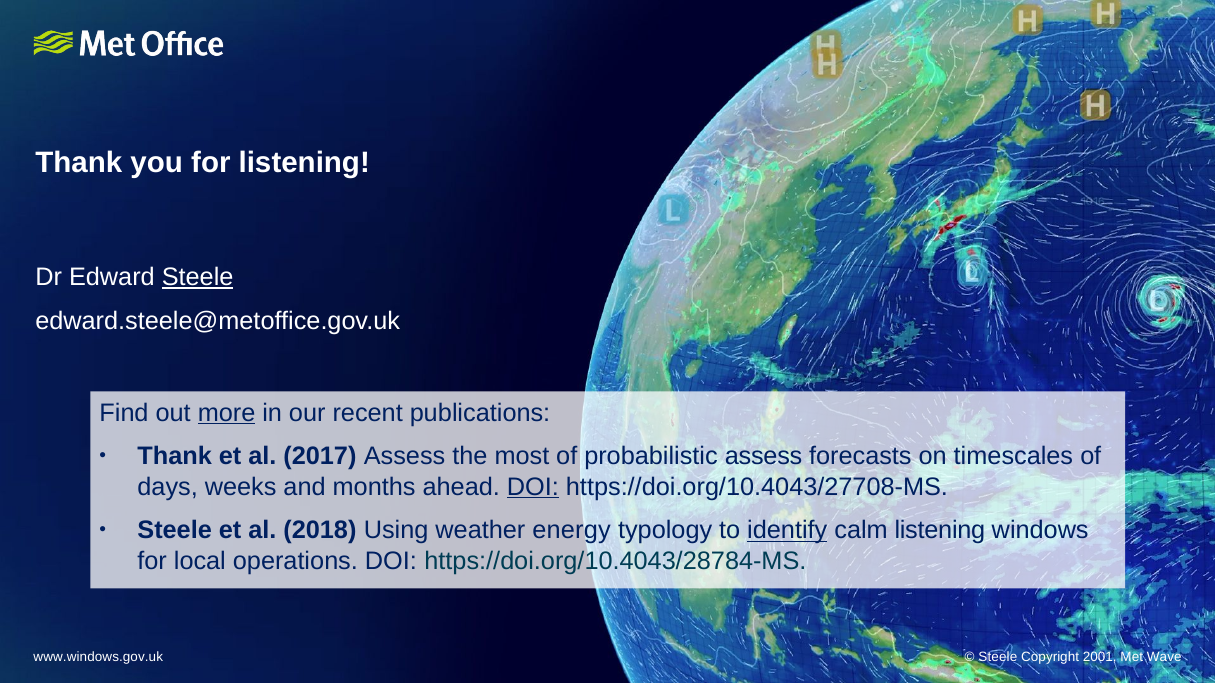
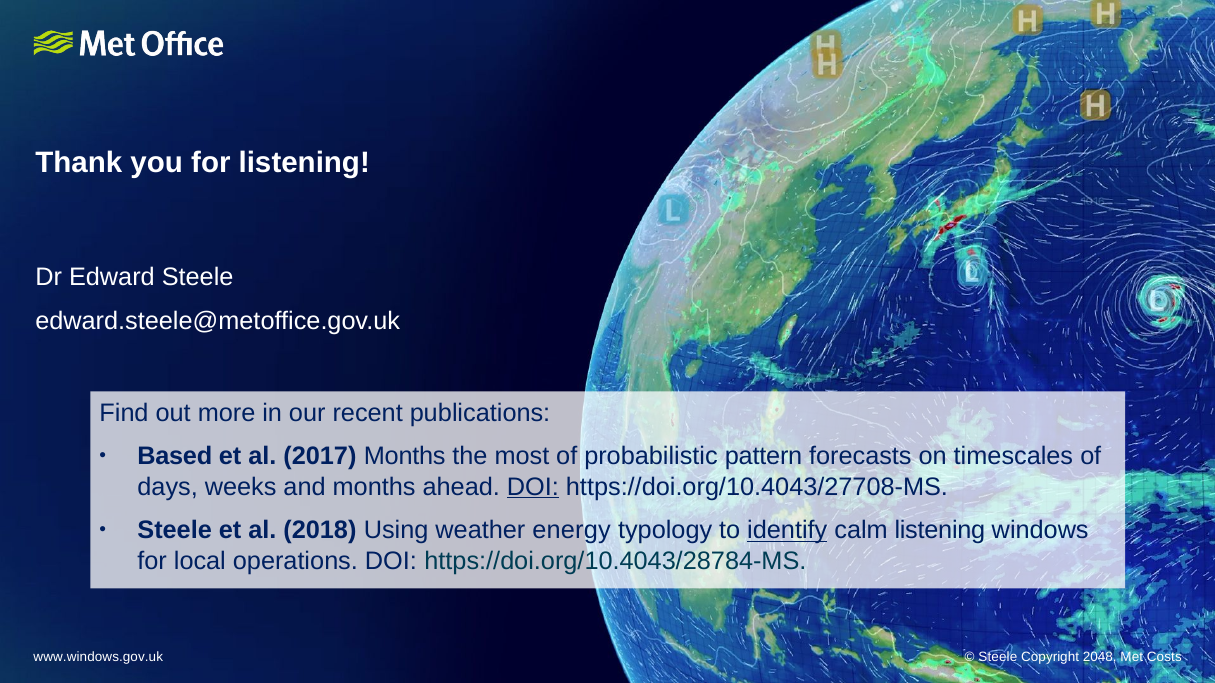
Steele at (198, 277) underline: present -> none
more underline: present -> none
Thank at (175, 457): Thank -> Based
2017 Assess: Assess -> Months
probabilistic assess: assess -> pattern
2001: 2001 -> 2048
Wave: Wave -> Costs
